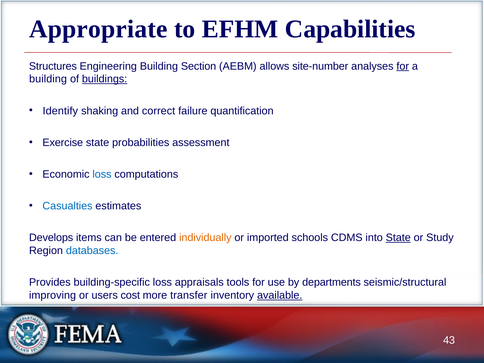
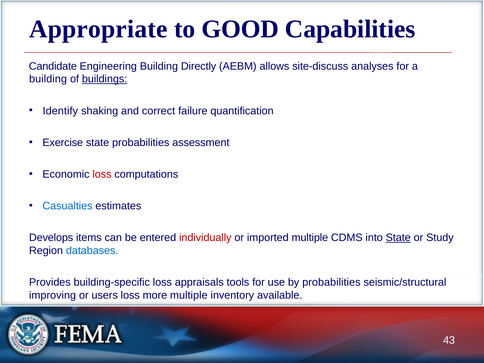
EFHM: EFHM -> GOOD
Structures: Structures -> Candidate
Section: Section -> Directly
site-number: site-number -> site-discuss
for at (403, 66) underline: present -> none
loss at (102, 174) colour: blue -> red
individually colour: orange -> red
imported schools: schools -> multiple
by departments: departments -> probabilities
users cost: cost -> loss
more transfer: transfer -> multiple
available underline: present -> none
